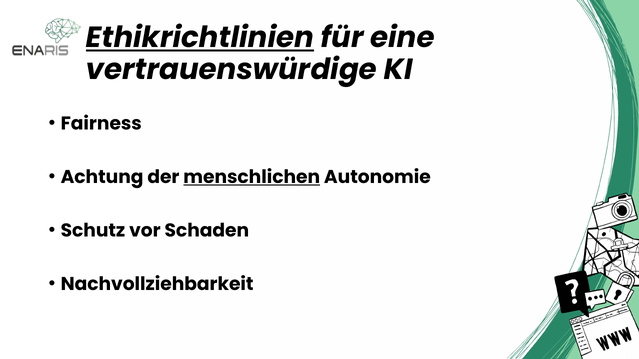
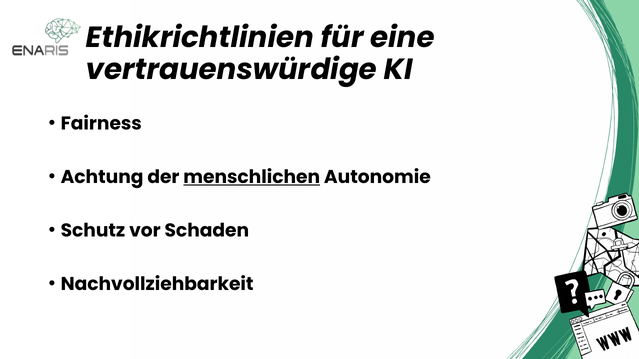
Ethikrichtlinien underline: present -> none
